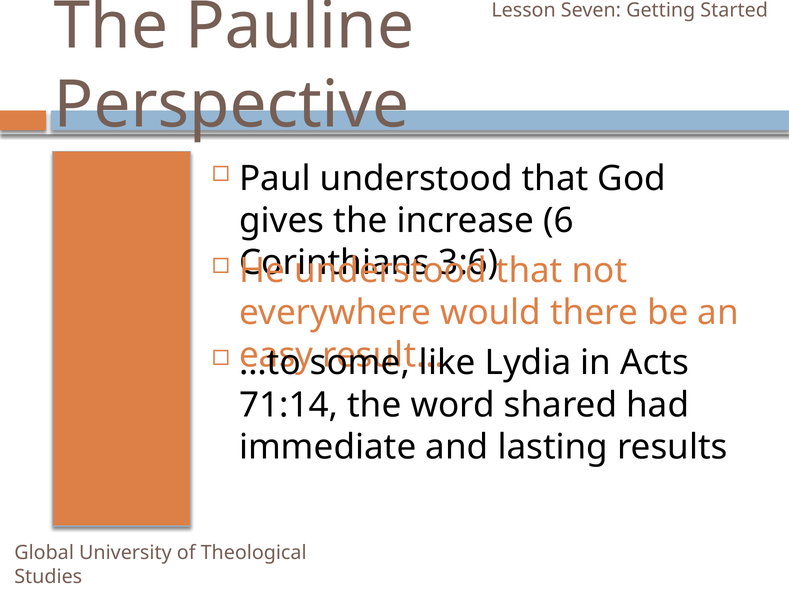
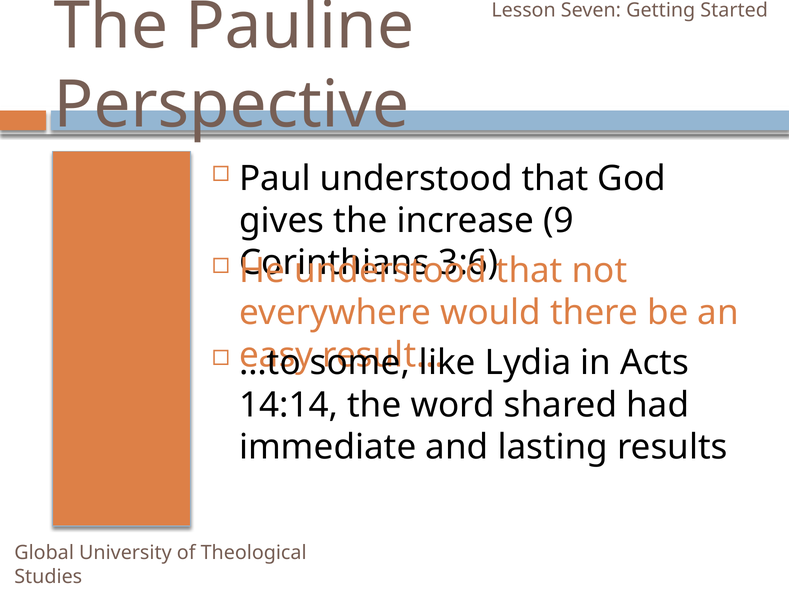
6: 6 -> 9
71:14: 71:14 -> 14:14
